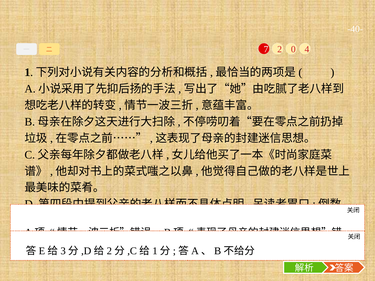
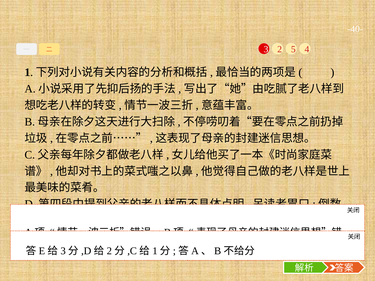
7: 7 -> 3
0: 0 -> 5
